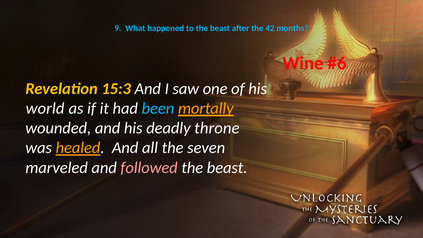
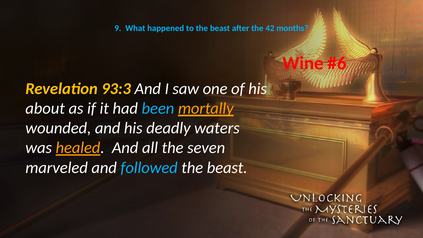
15:3: 15:3 -> 93:3
world: world -> about
throne: throne -> waters
followed colour: pink -> light blue
